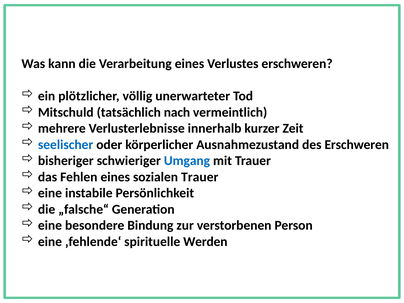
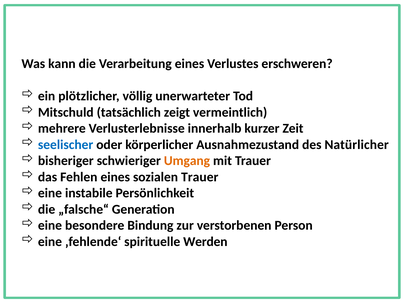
nach: nach -> zeigt
des Erschweren: Erschweren -> Natürlicher
Umgang colour: blue -> orange
